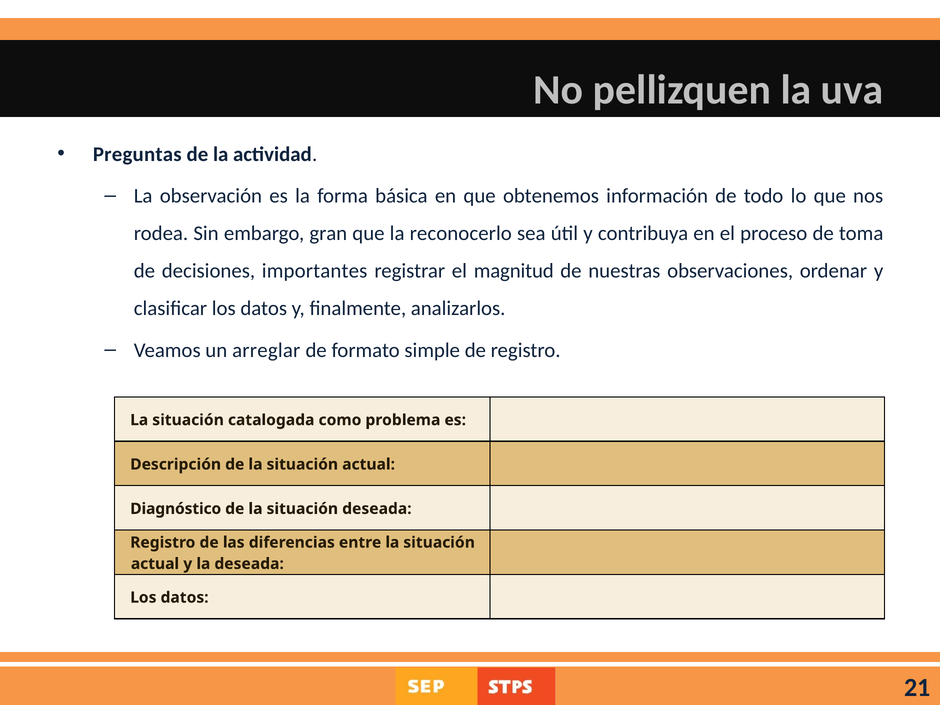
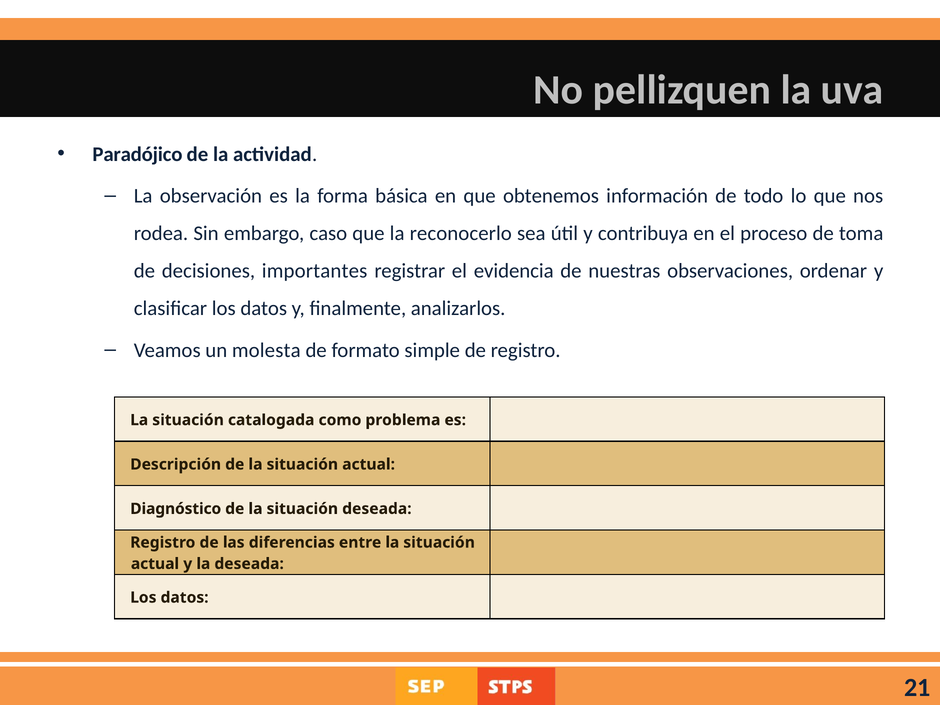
Preguntas: Preguntas -> Paradójico
gran: gran -> caso
magnitud: magnitud -> evidencia
arreglar: arreglar -> molesta
